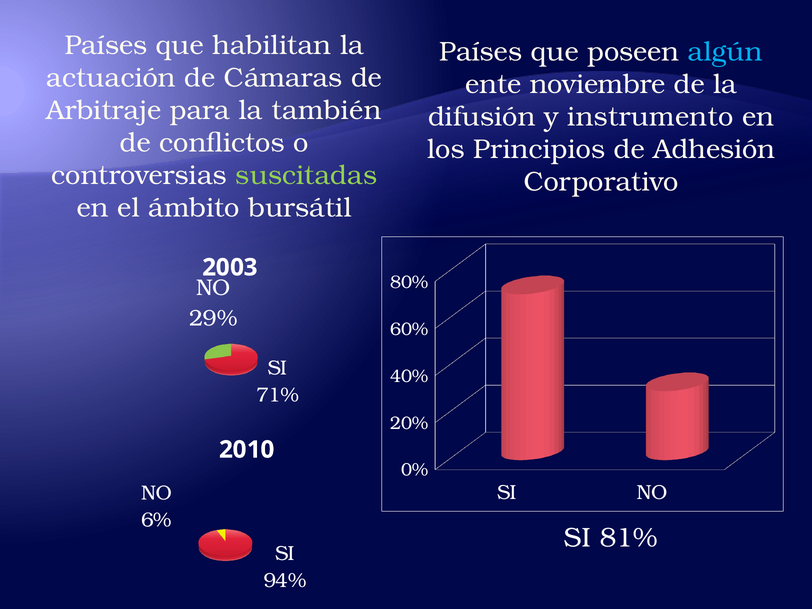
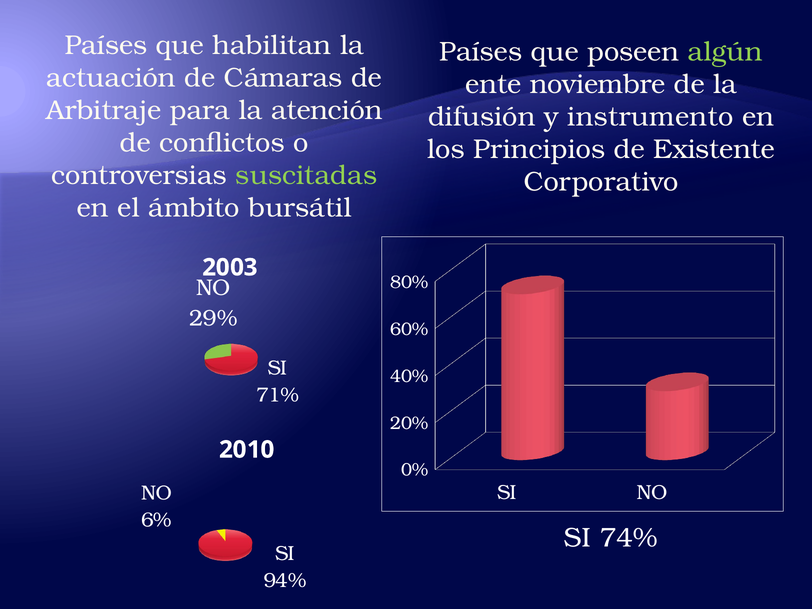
algún colour: light blue -> light green
también: también -> atención
Adhesión: Adhesión -> Existente
81%: 81% -> 74%
